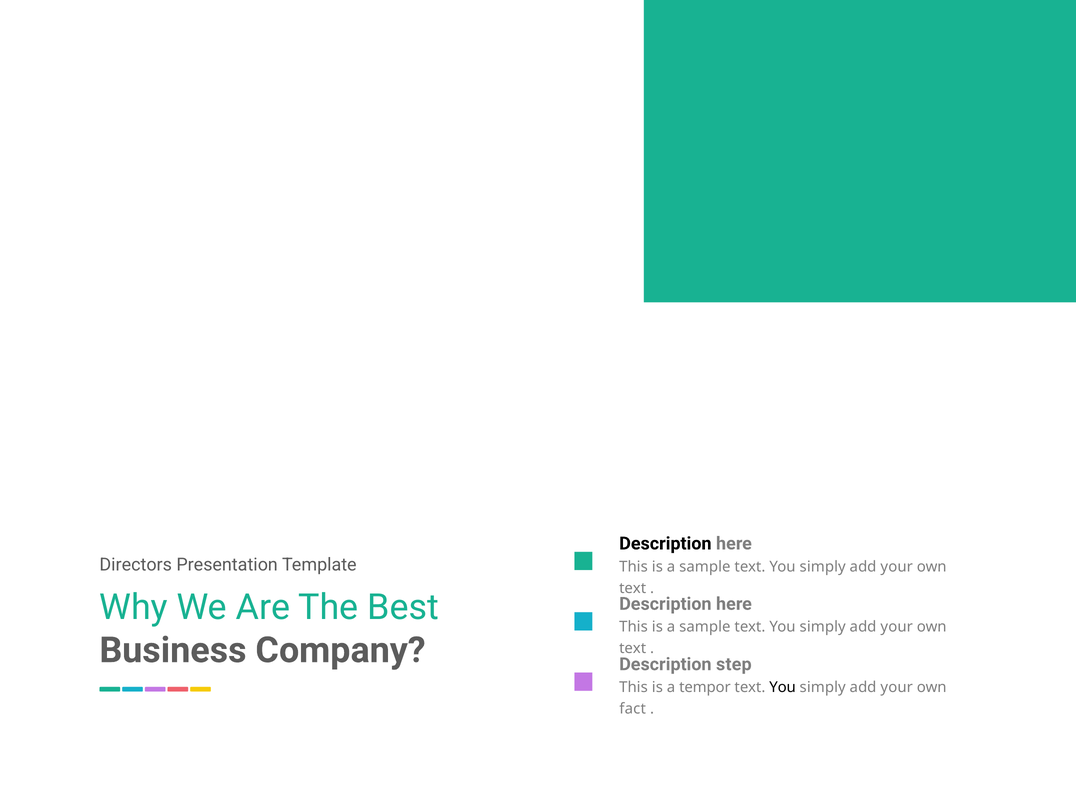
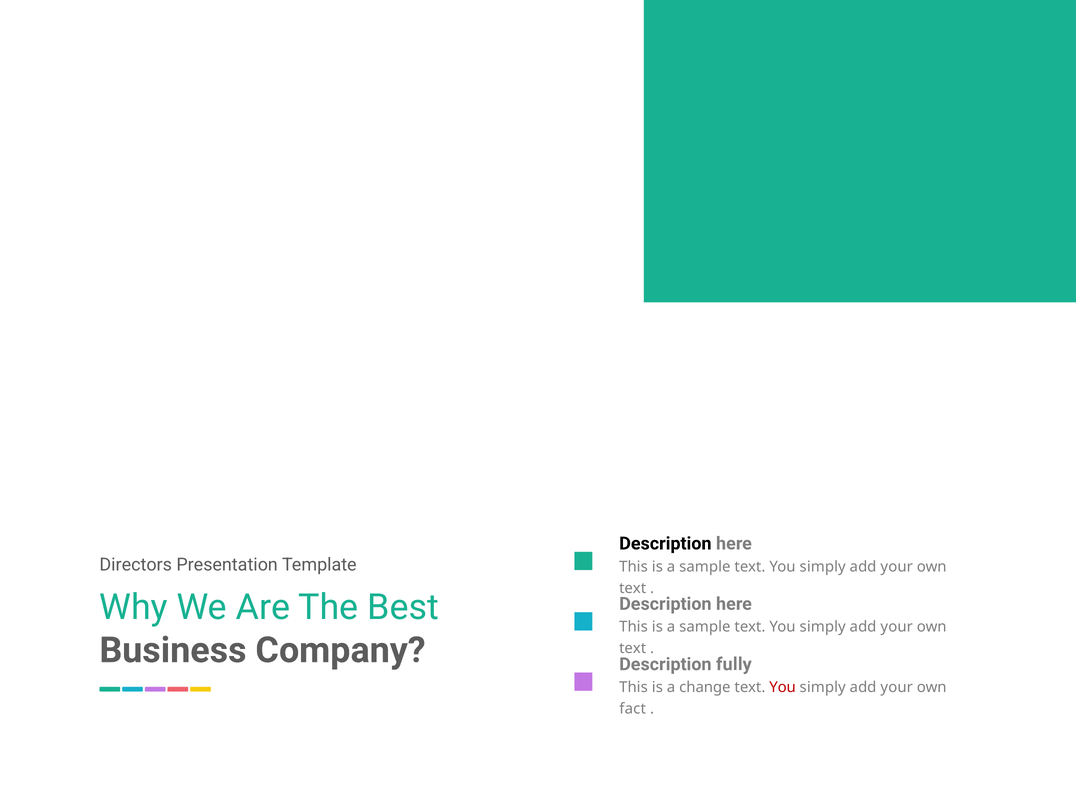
step: step -> fully
tempor: tempor -> change
You at (783, 687) colour: black -> red
